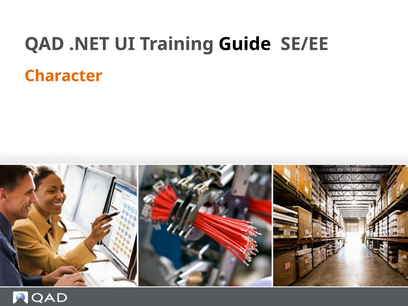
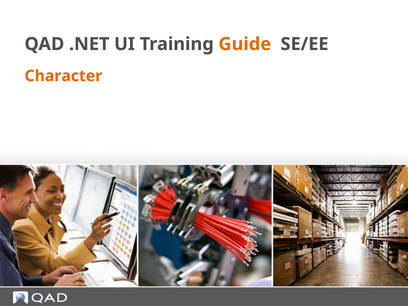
Guide colour: black -> orange
